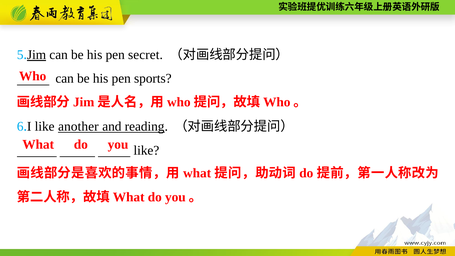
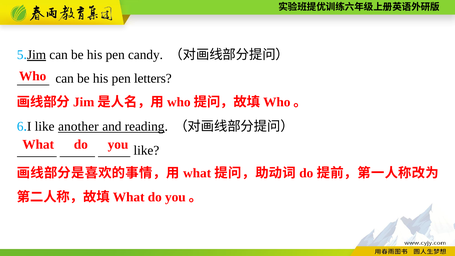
secret: secret -> candy
sports: sports -> letters
